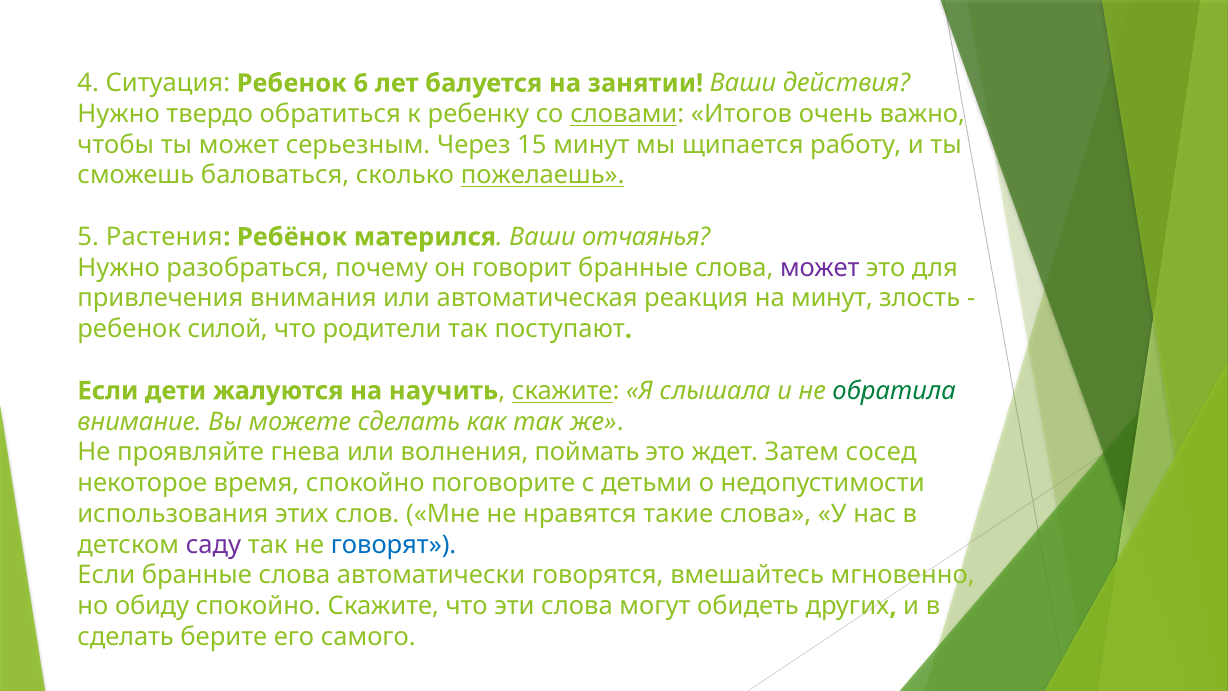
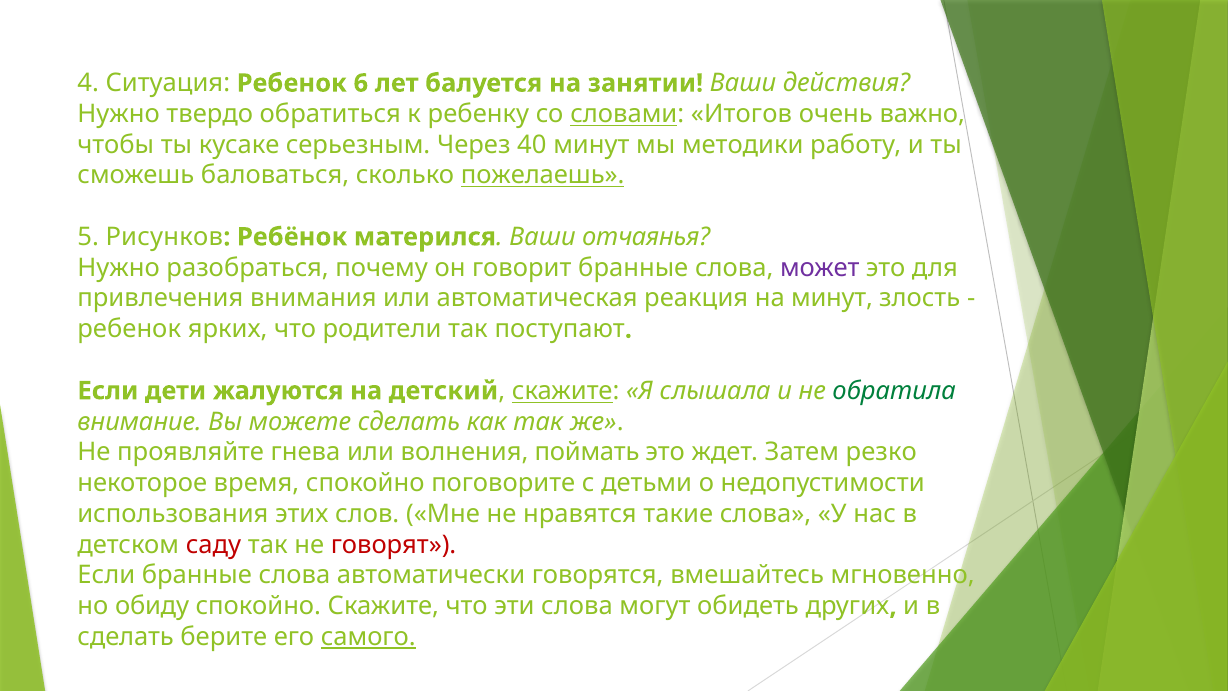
ты может: может -> кусаке
15: 15 -> 40
щипается: щипается -> методики
Растения: Растения -> Рисунков
силой: силой -> ярких
научить: научить -> детский
сосед: сосед -> резко
саду colour: purple -> red
говорят colour: blue -> red
самого underline: none -> present
